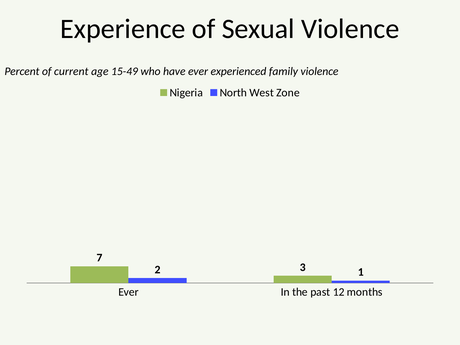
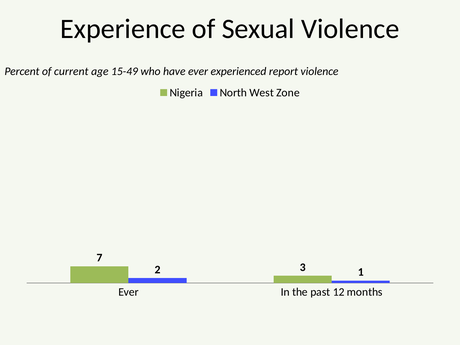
family: family -> report
